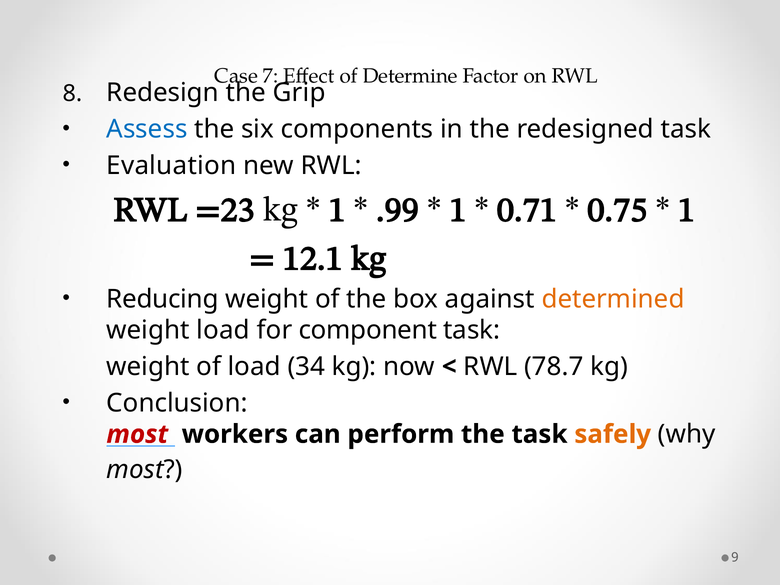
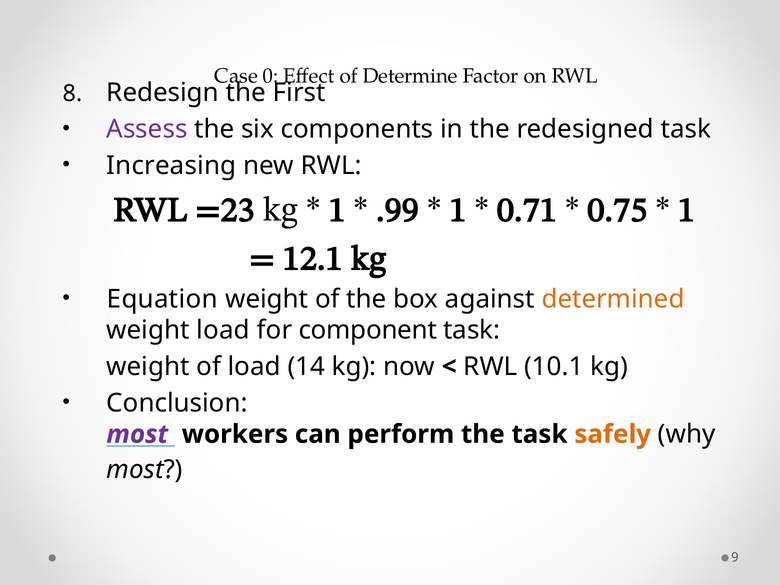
7: 7 -> 0
Grip: Grip -> First
Assess colour: blue -> purple
Evaluation: Evaluation -> Increasing
Reducing: Reducing -> Equation
34: 34 -> 14
78.7: 78.7 -> 10.1
most at (137, 434) colour: red -> purple
